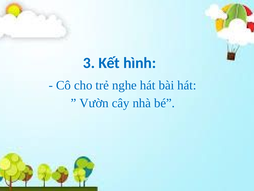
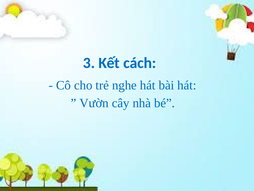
hình: hình -> cách
